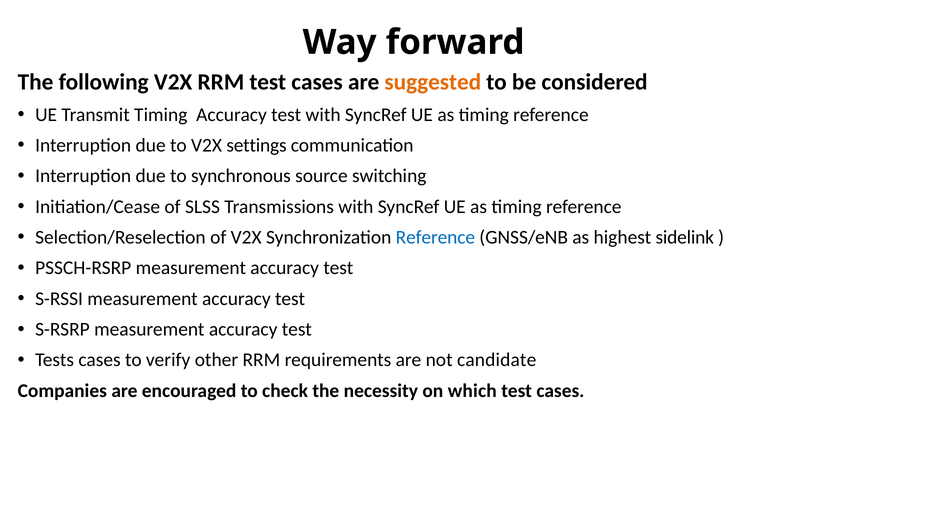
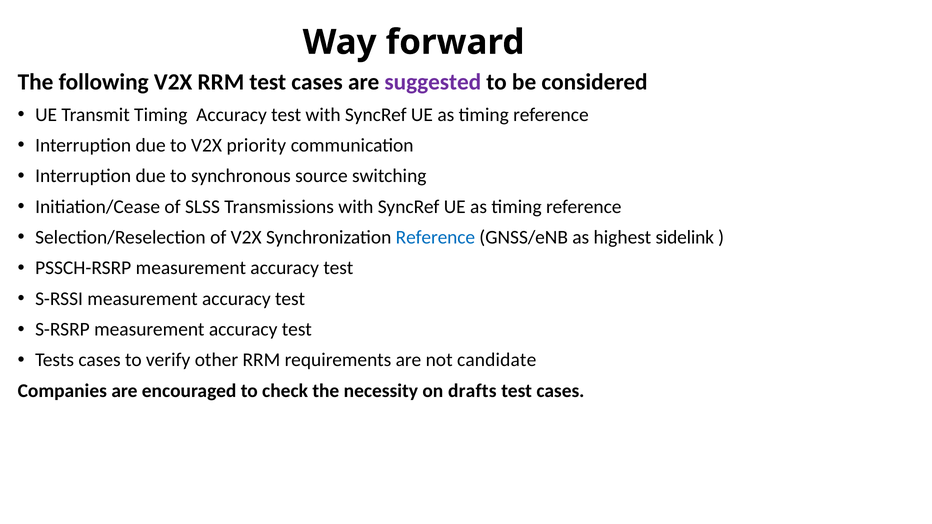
suggested colour: orange -> purple
settings: settings -> priority
which: which -> drafts
